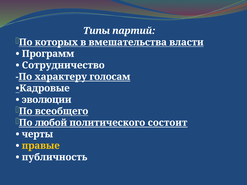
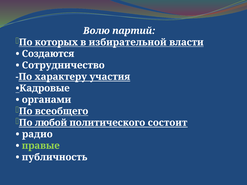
Типы: Типы -> Волю
вмешательства: вмешательства -> избирательной
Программ: Программ -> Создаются
голосам: голосам -> участия
эволюции: эволюции -> органами
черты: черты -> радио
правые colour: yellow -> light green
